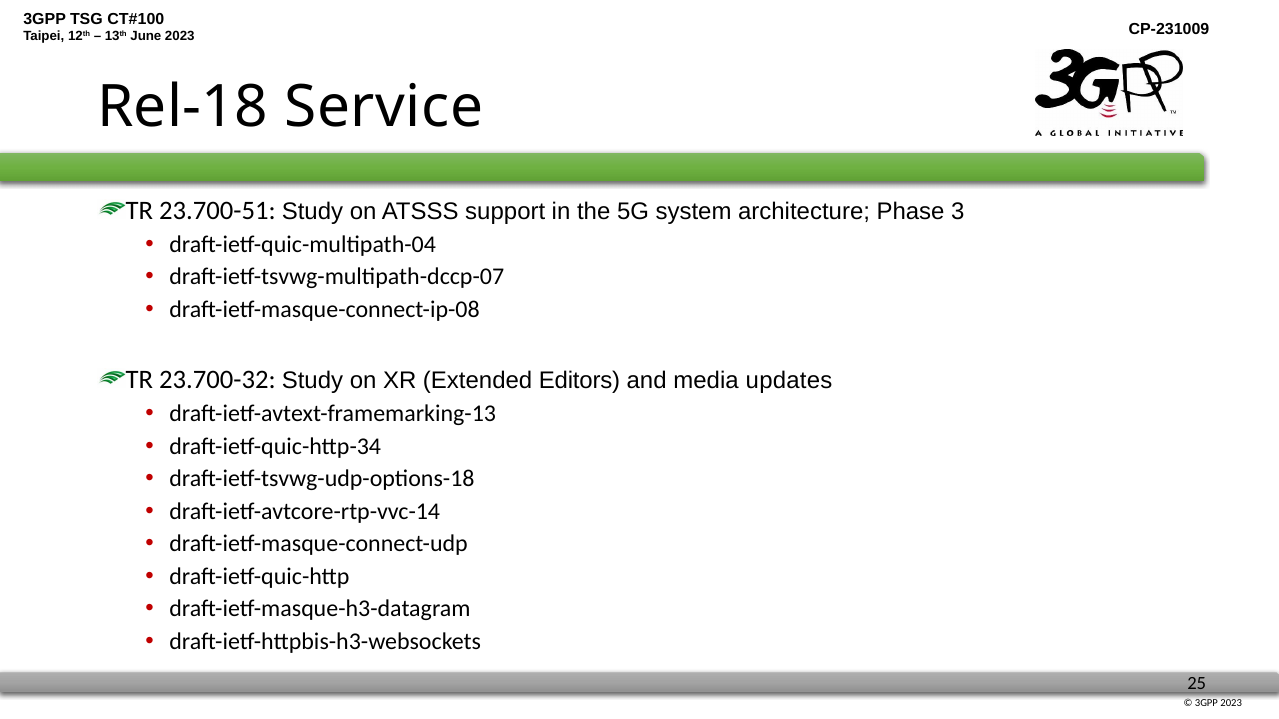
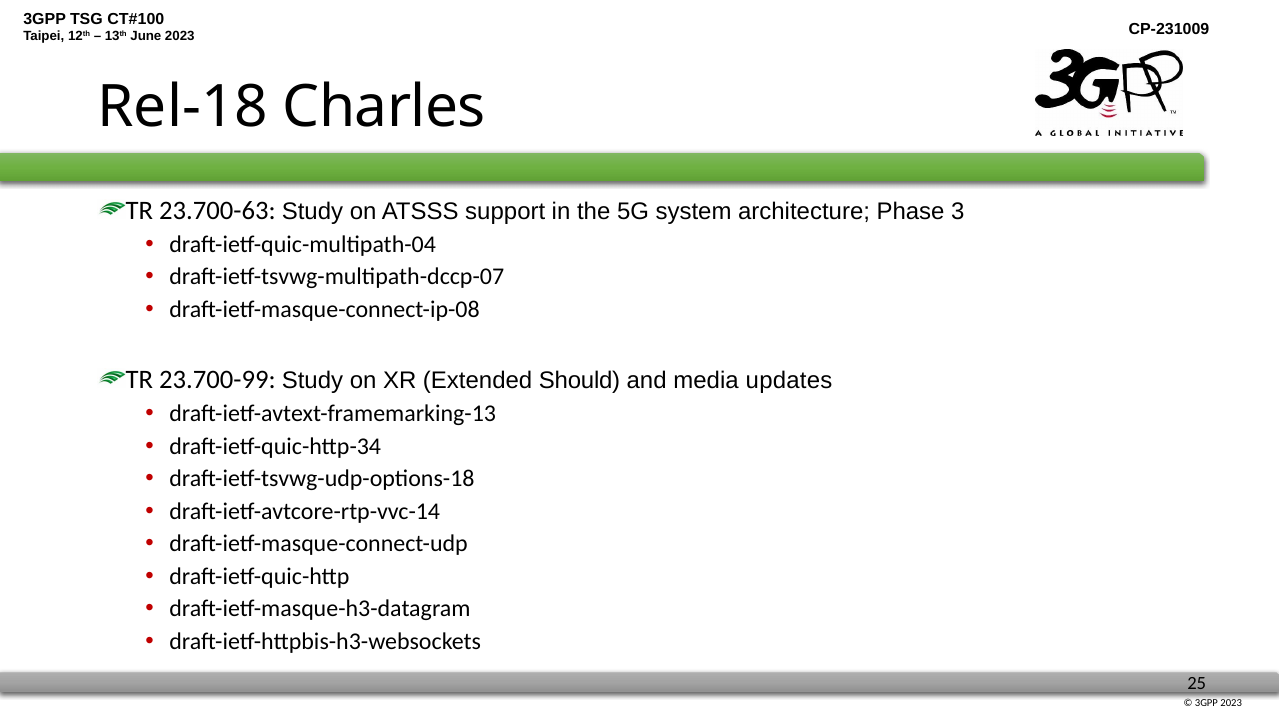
Service: Service -> Charles
23.700-51: 23.700-51 -> 23.700-63
23.700-32: 23.700-32 -> 23.700-99
Editors: Editors -> Should
